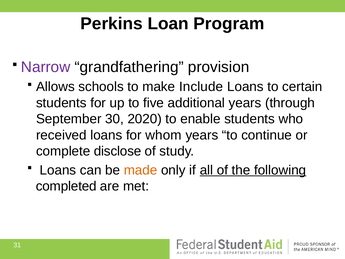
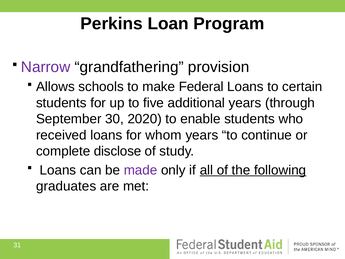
Include: Include -> Federal
made colour: orange -> purple
completed: completed -> graduates
